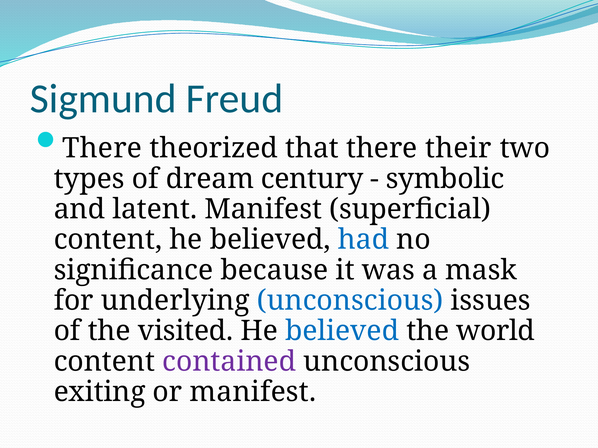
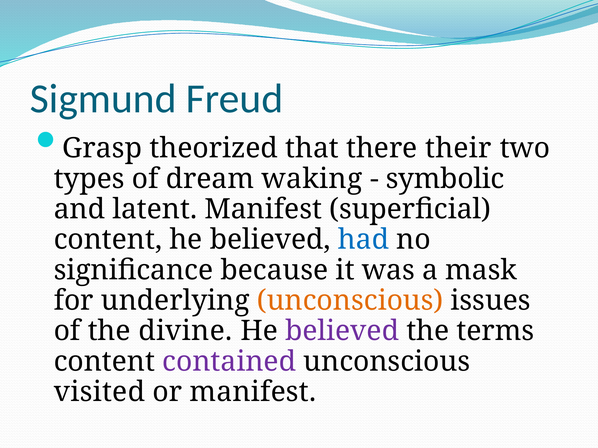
There at (102, 148): There -> Grasp
century: century -> waking
unconscious at (350, 301) colour: blue -> orange
visited: visited -> divine
believed at (342, 331) colour: blue -> purple
world: world -> terms
exiting: exiting -> visited
